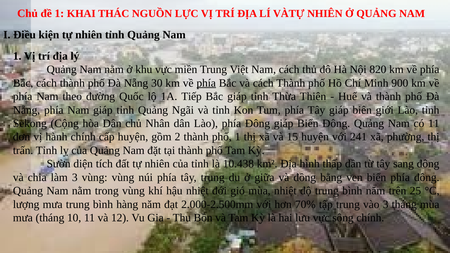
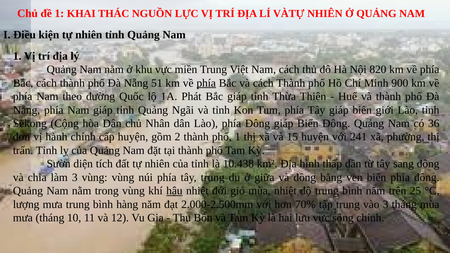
30: 30 -> 51
Tiếp: Tiếp -> Phát
có 11: 11 -> 36
hậu underline: none -> present
